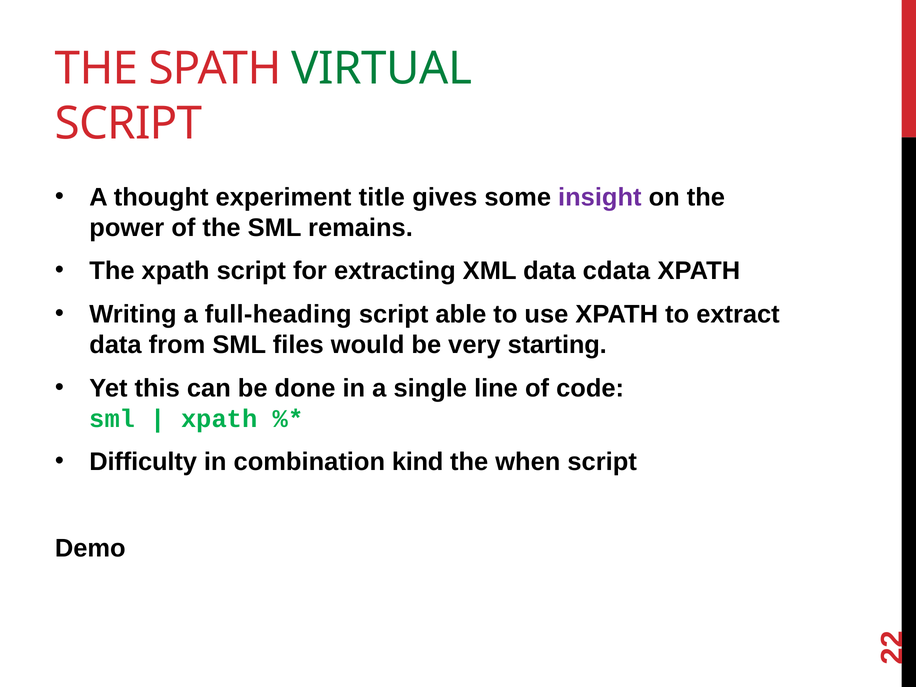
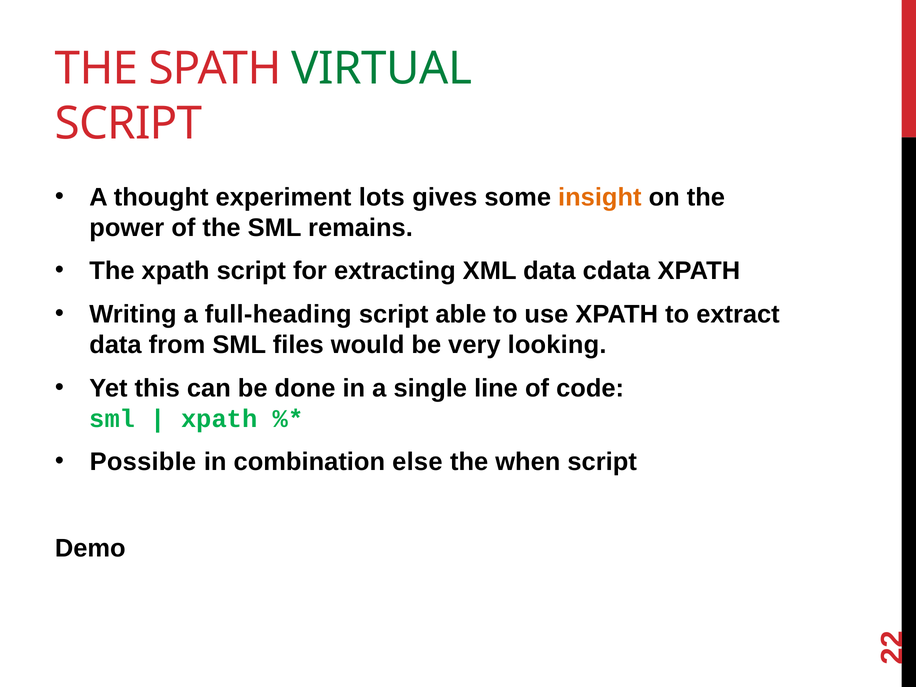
title: title -> lots
insight colour: purple -> orange
starting: starting -> looking
Difficulty: Difficulty -> Possible
kind: kind -> else
